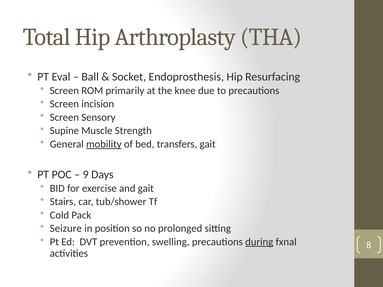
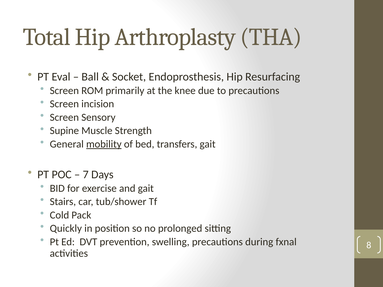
9: 9 -> 7
Seizure: Seizure -> Quickly
during underline: present -> none
